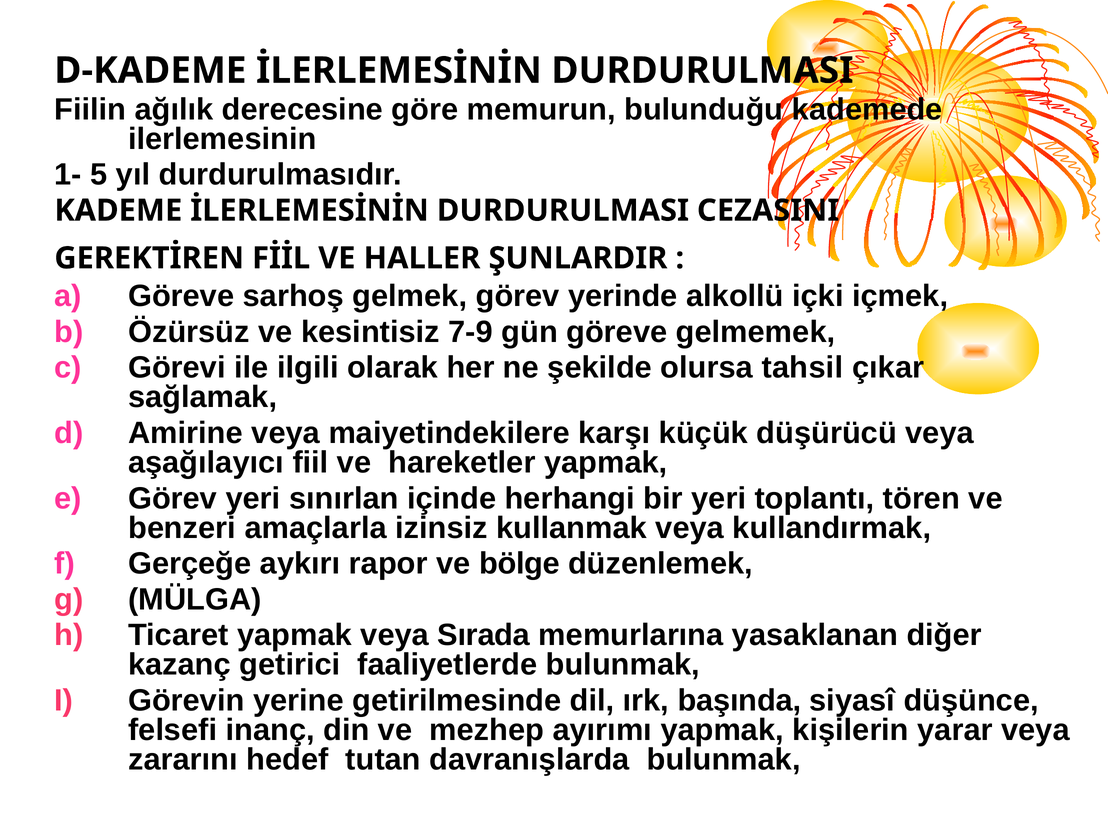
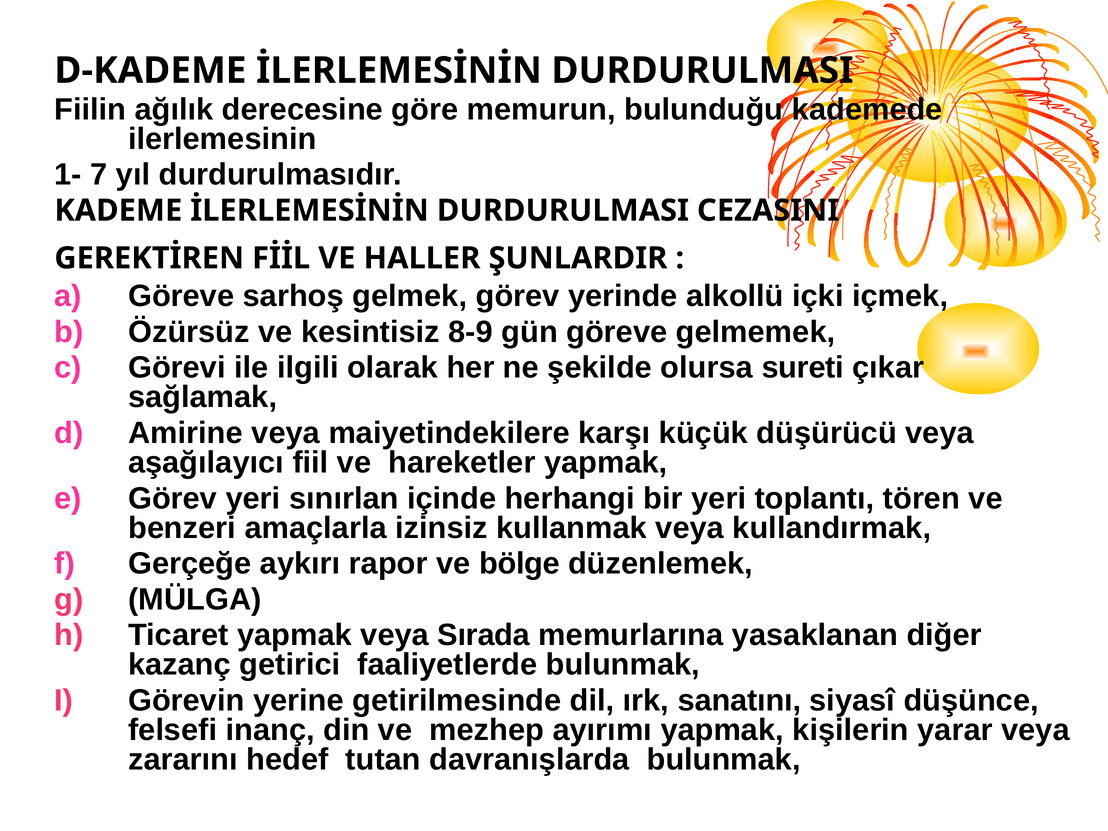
5: 5 -> 7
7-9: 7-9 -> 8-9
tahsil: tahsil -> sureti
başında: başında -> sanatını
